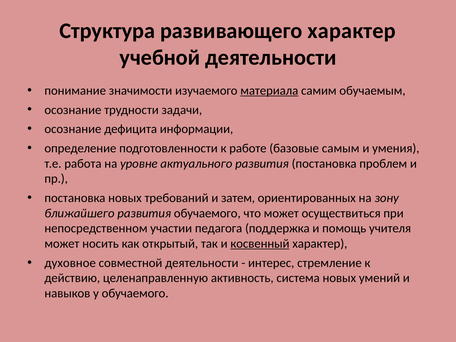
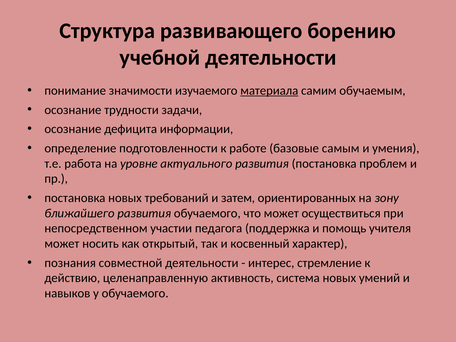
развивающего характер: характер -> борению
косвенный underline: present -> none
духовное: духовное -> познания
